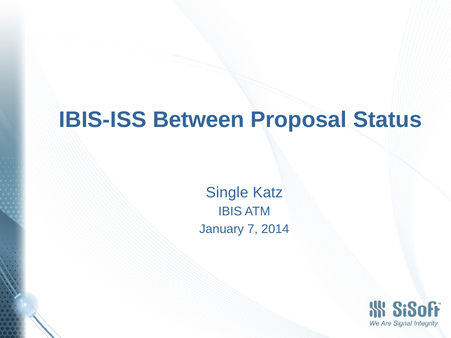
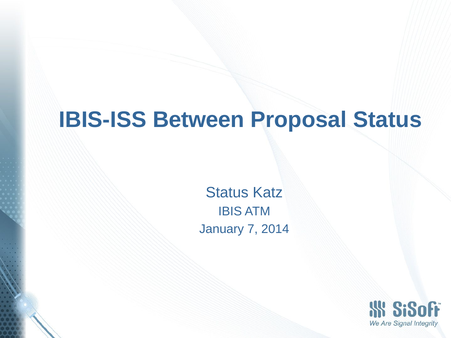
Single at (227, 193): Single -> Status
